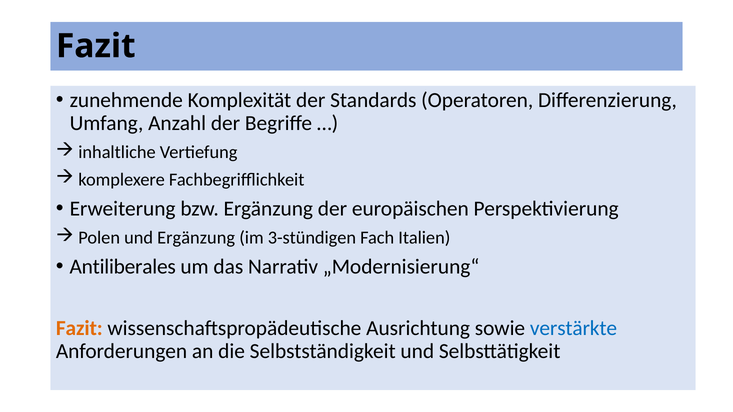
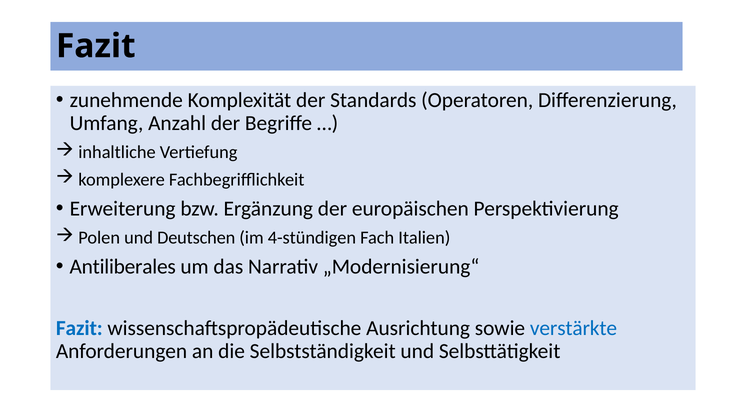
und Ergänzung: Ergänzung -> Deutschen
3-stündigen: 3-stündigen -> 4-stündigen
Fazit at (79, 328) colour: orange -> blue
